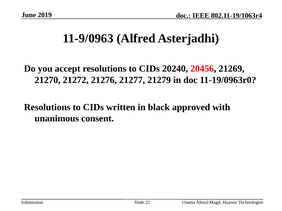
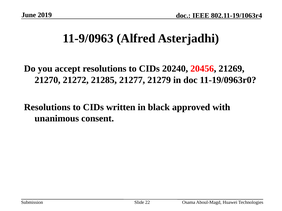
21276: 21276 -> 21285
